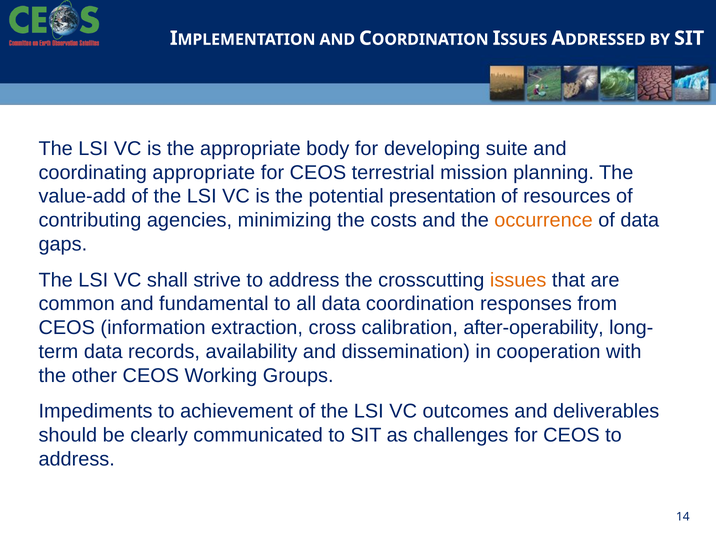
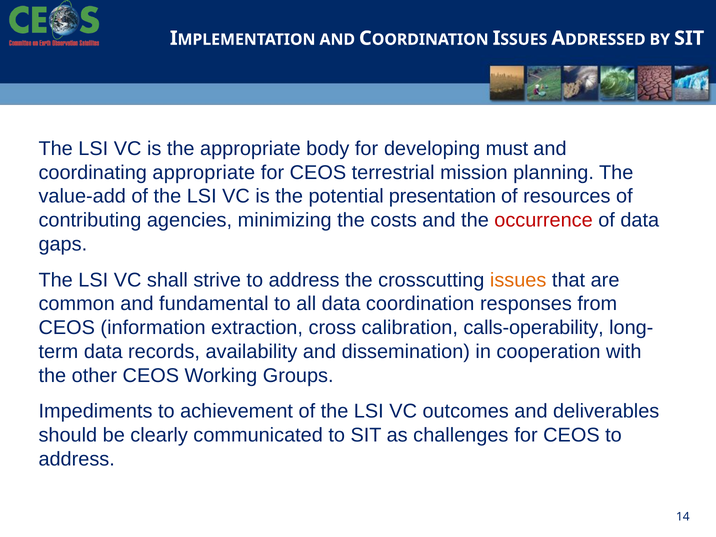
suite: suite -> must
occurrence colour: orange -> red
after-operability: after-operability -> calls-operability
